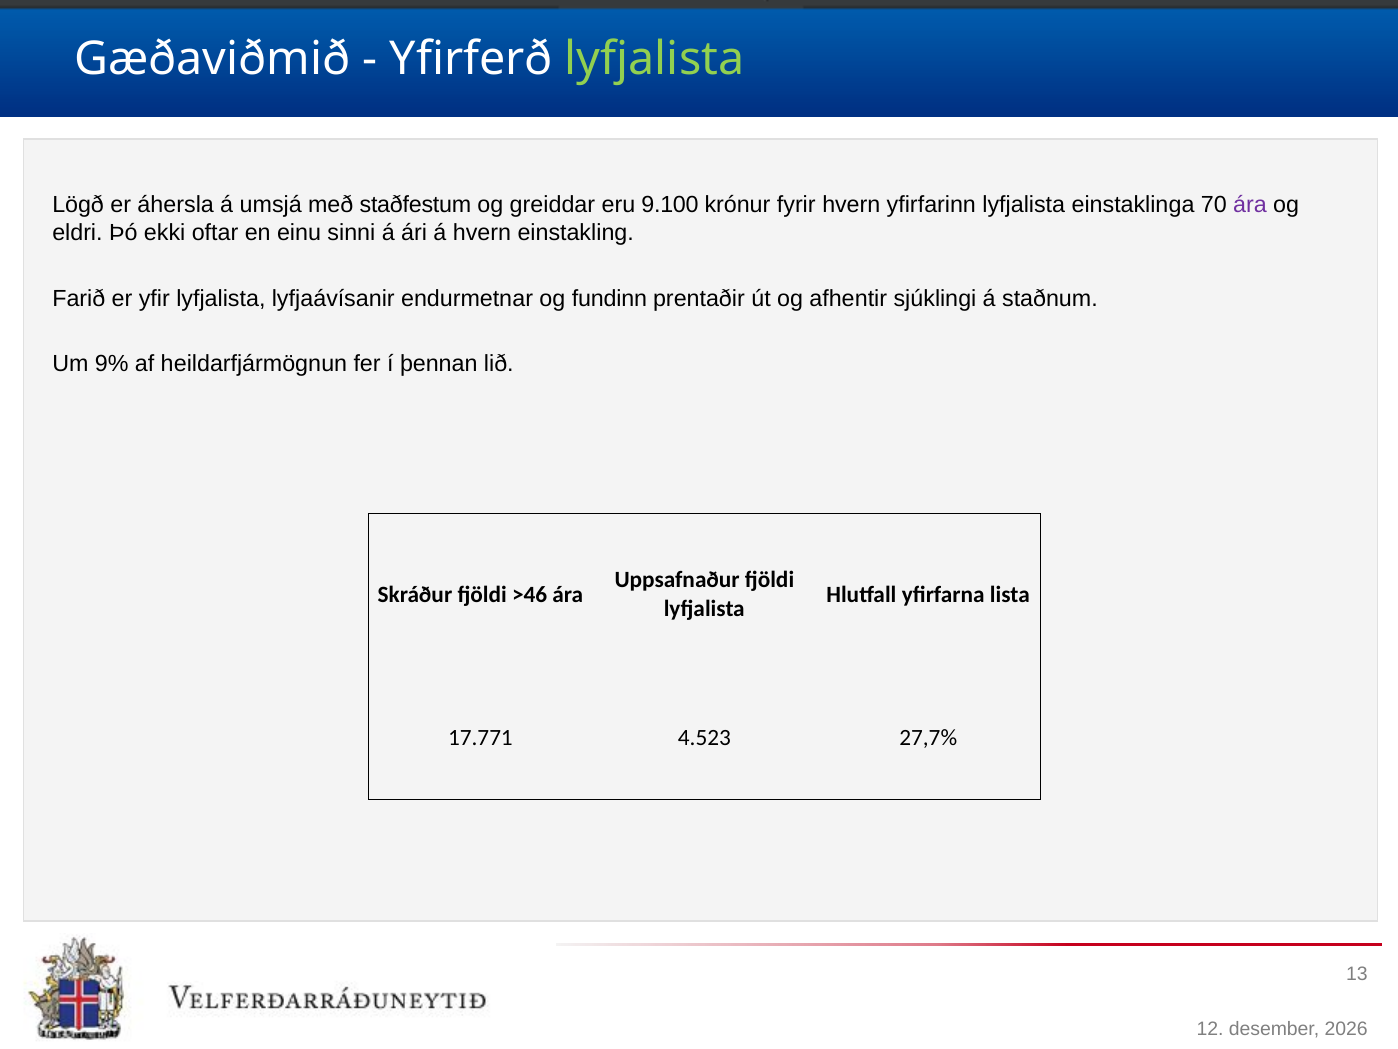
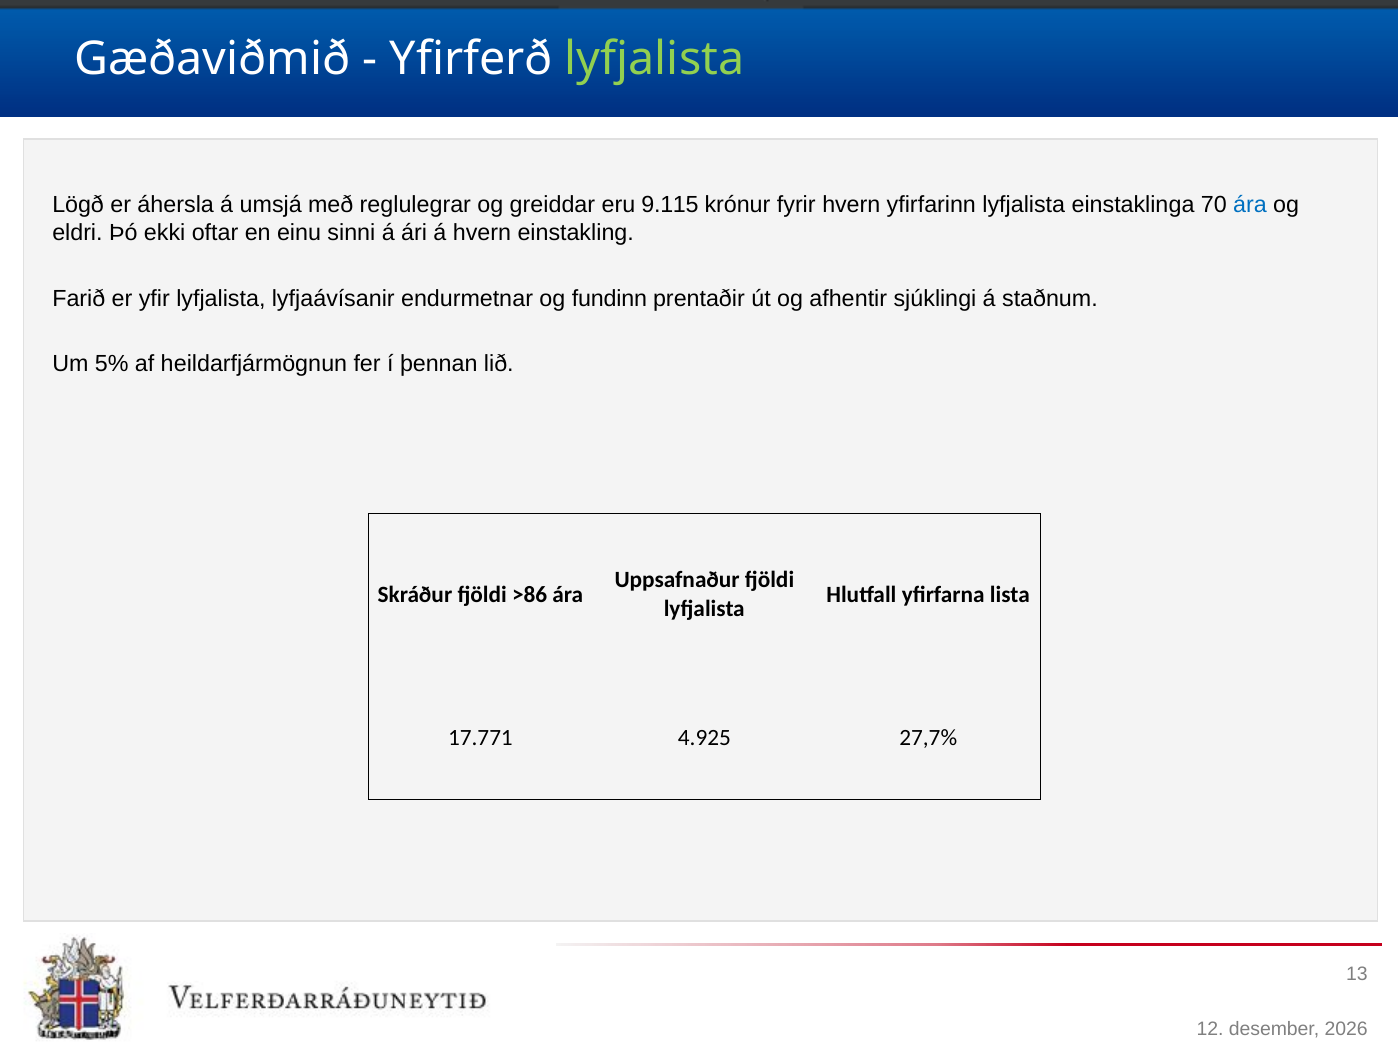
staðfestum: staðfestum -> reglulegrar
9.100: 9.100 -> 9.115
ára at (1250, 205) colour: purple -> blue
9%: 9% -> 5%
>46: >46 -> >86
4.523: 4.523 -> 4.925
